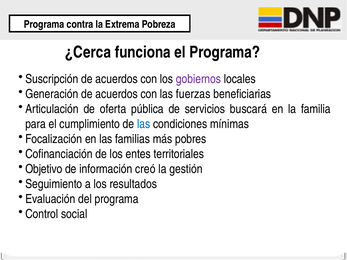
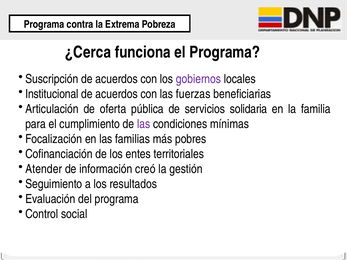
Generación: Generación -> Institucional
buscará: buscará -> solidaria
las at (144, 124) colour: blue -> purple
Objetivo: Objetivo -> Atender
